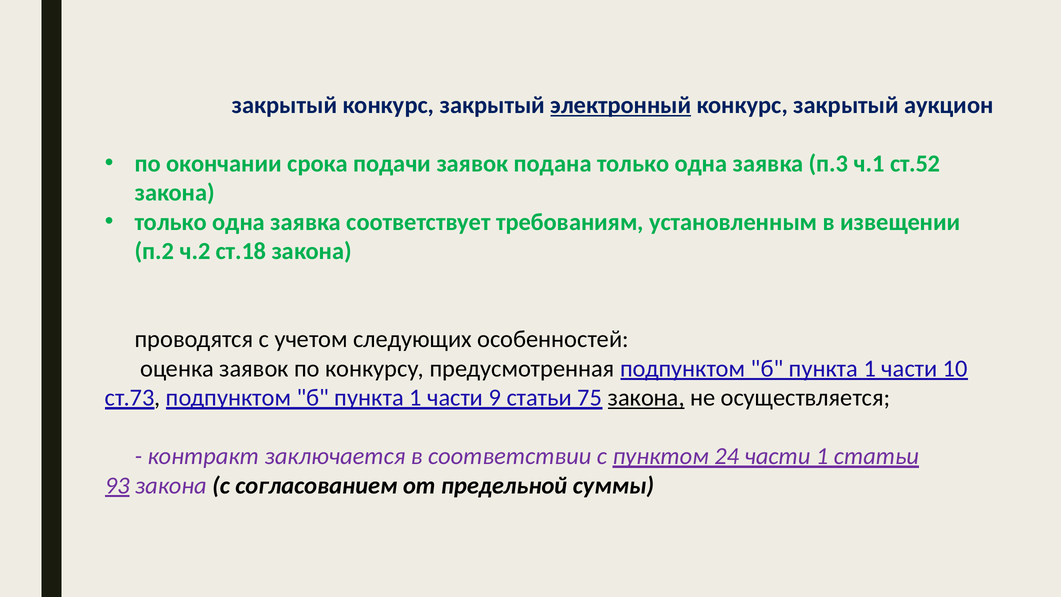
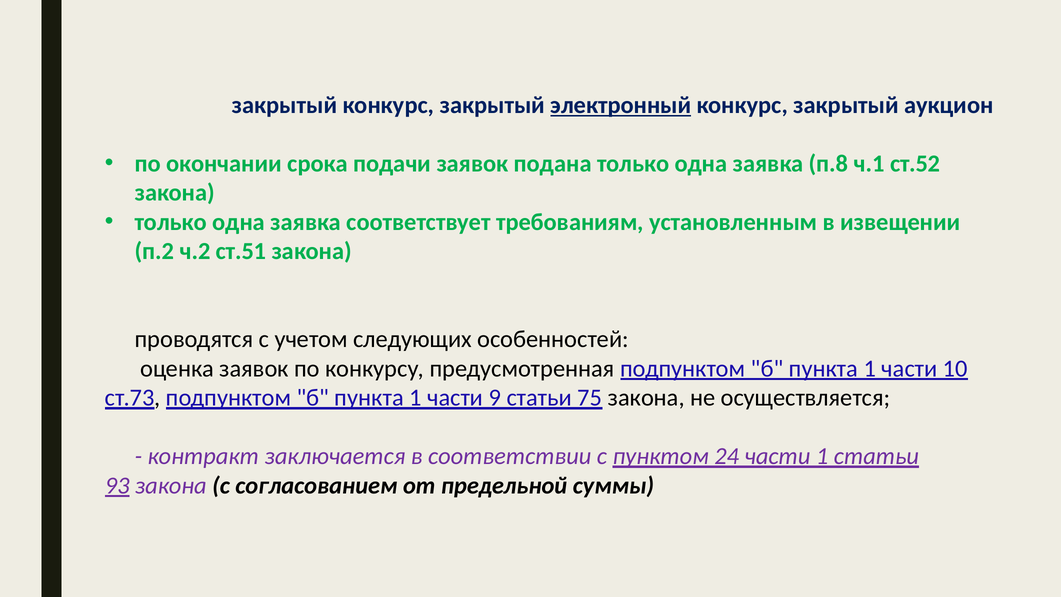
п.3: п.3 -> п.8
ст.18: ст.18 -> ст.51
закона at (646, 398) underline: present -> none
